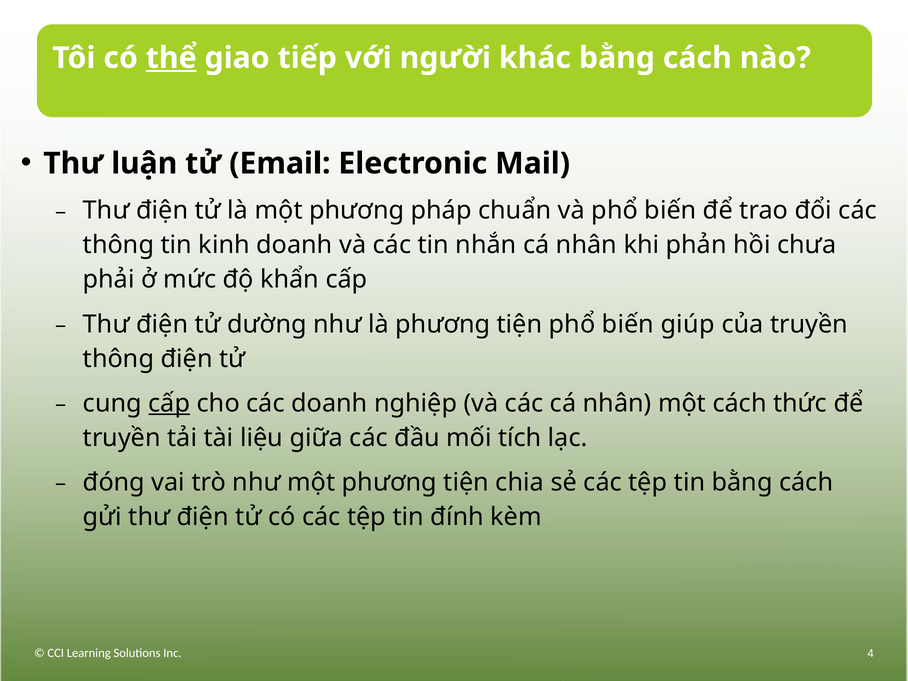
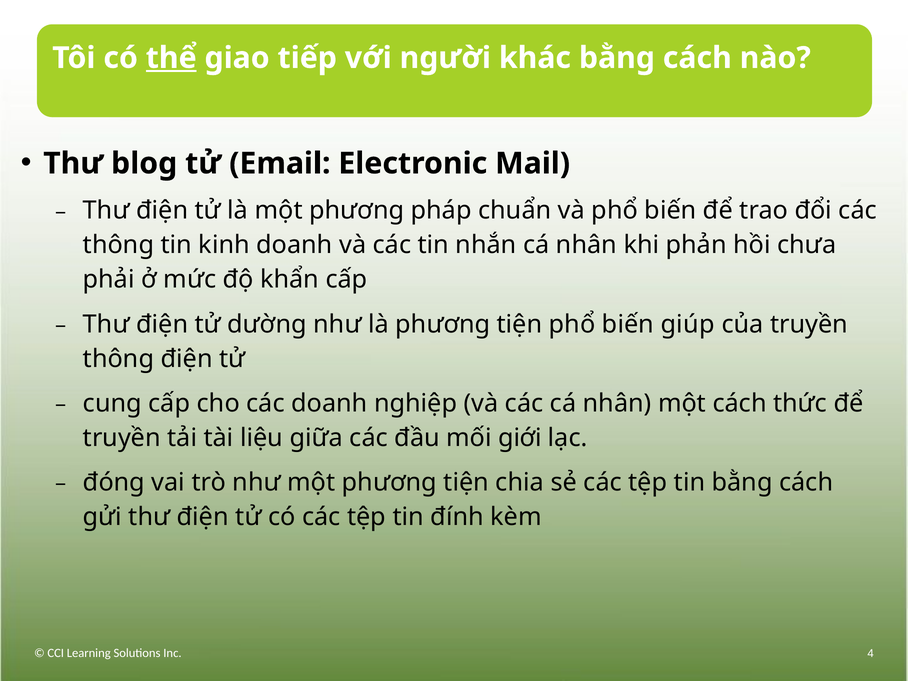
luận: luận -> blog
cấp at (169, 403) underline: present -> none
tích: tích -> giới
